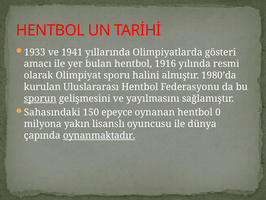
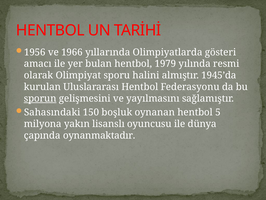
1933: 1933 -> 1956
1941: 1941 -> 1966
1916: 1916 -> 1979
1980’da: 1980’da -> 1945’da
epeyce: epeyce -> boşluk
0: 0 -> 5
oynanmaktadır underline: present -> none
